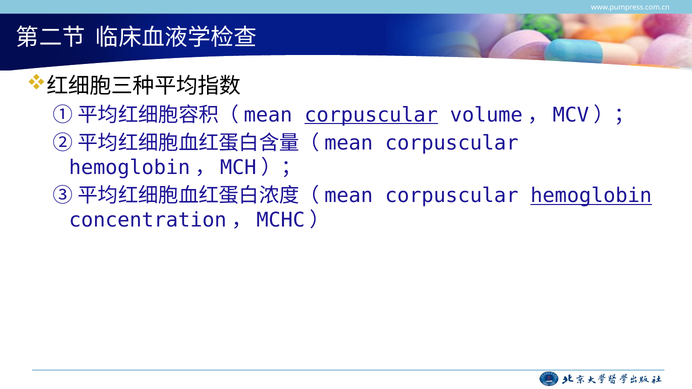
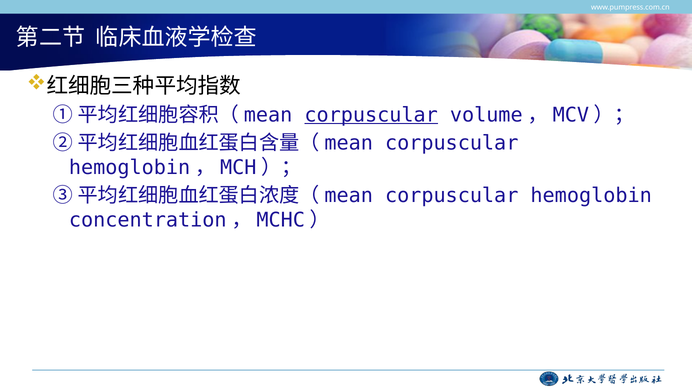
hemoglobin underline: present -> none
